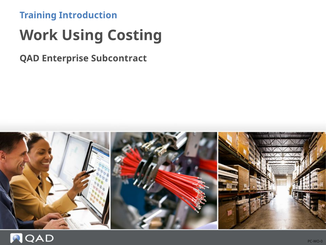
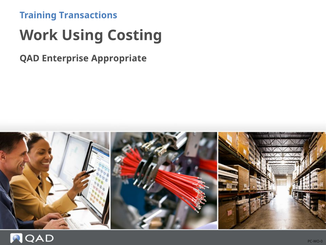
Introduction: Introduction -> Transactions
Subcontract: Subcontract -> Appropriate
